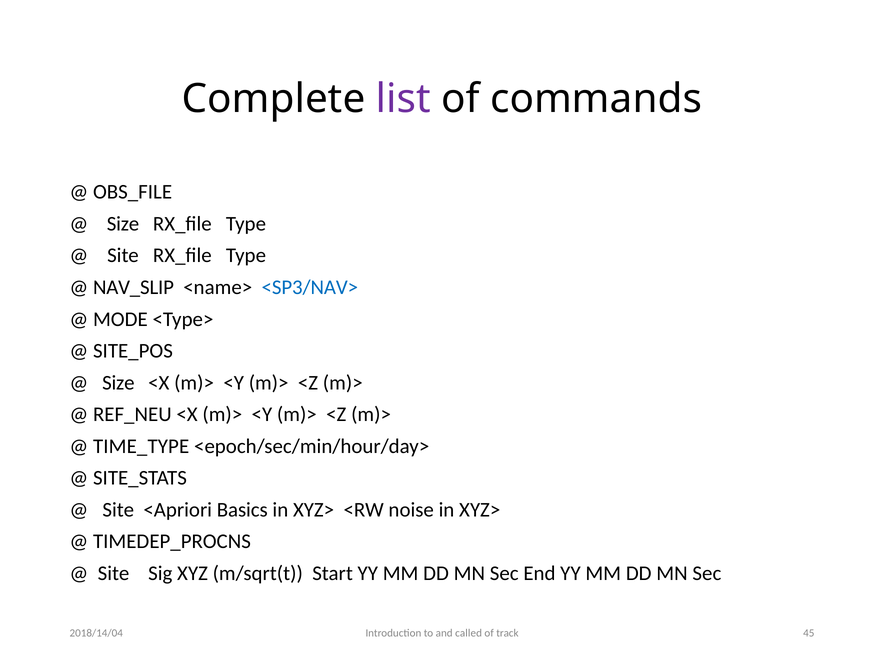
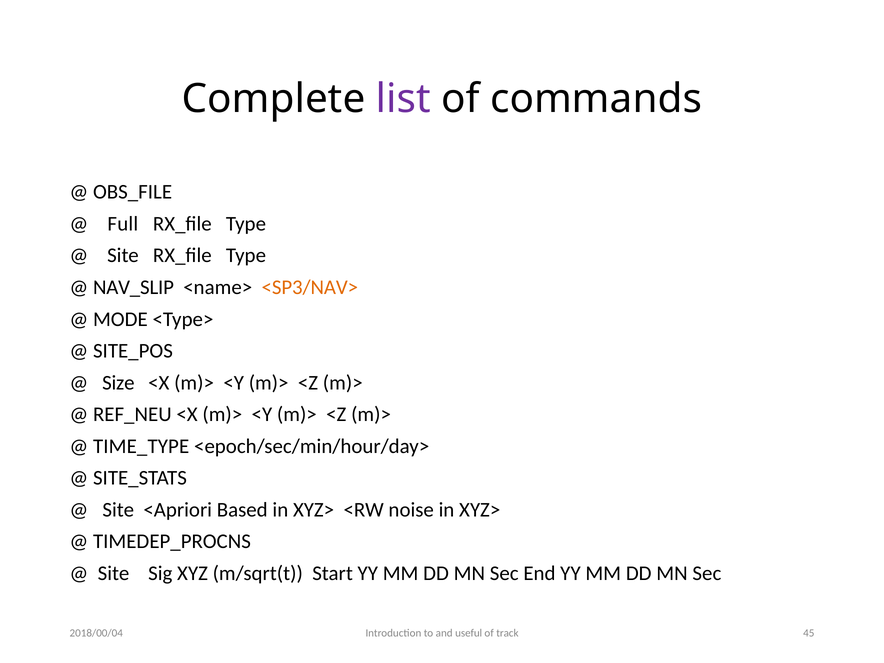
Size at (123, 224): Size -> Full
<SP3/NAV> colour: blue -> orange
Basics: Basics -> Based
called: called -> useful
2018/14/04: 2018/14/04 -> 2018/00/04
